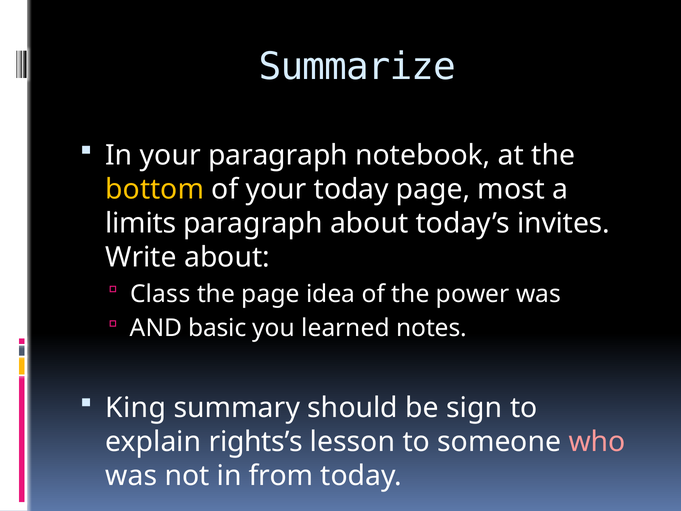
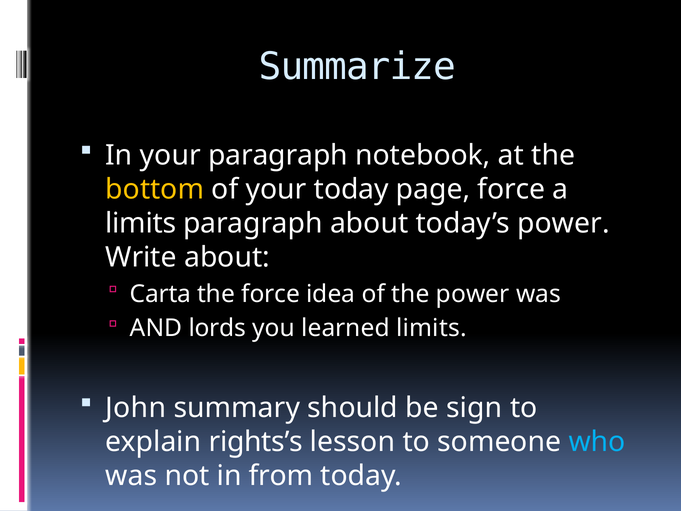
page most: most -> force
today’s invites: invites -> power
Class: Class -> Carta
the page: page -> force
basic: basic -> lords
learned notes: notes -> limits
King: King -> John
who colour: pink -> light blue
